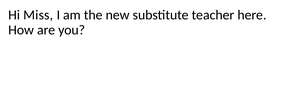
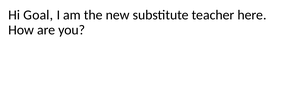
Miss: Miss -> Goal
